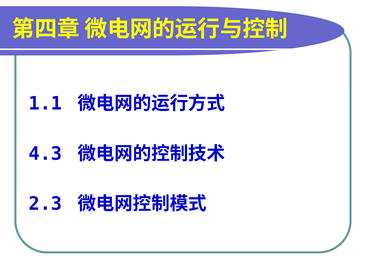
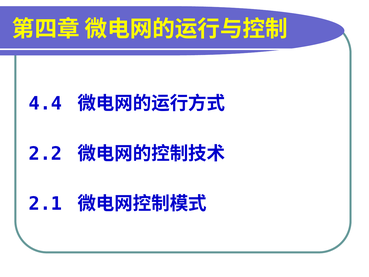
1.1: 1.1 -> 4.4
4.3: 4.3 -> 2.2
2.3: 2.3 -> 2.1
